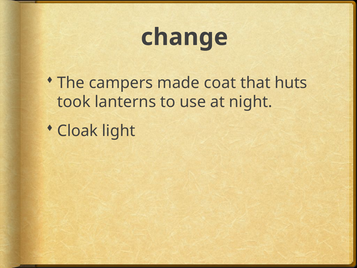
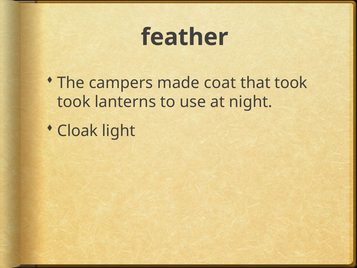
change: change -> feather
that huts: huts -> took
